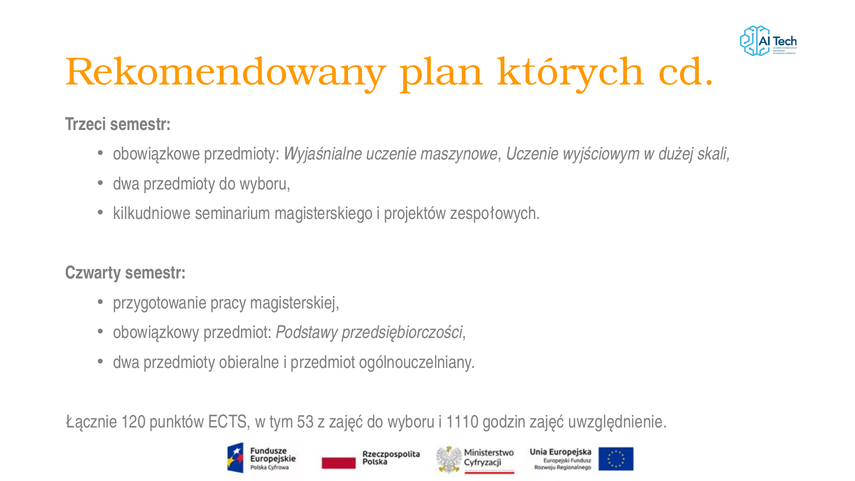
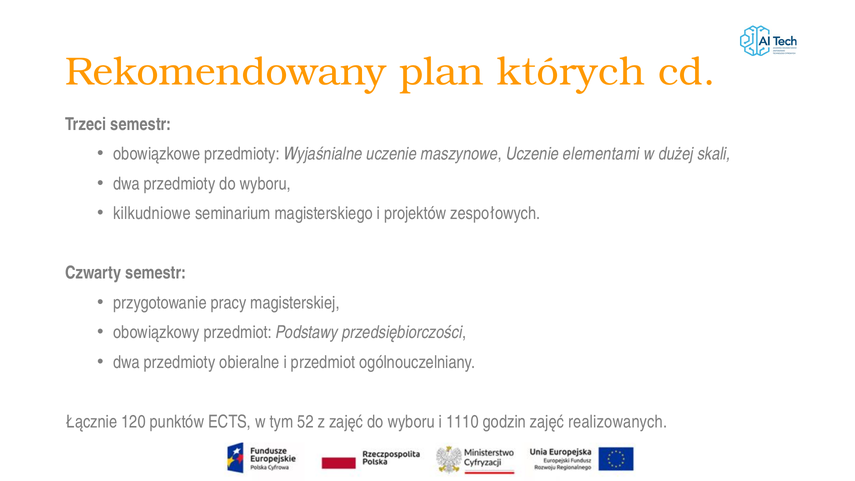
wyjściowym: wyjściowym -> elementami
53: 53 -> 52
uwzględnienie: uwzględnienie -> realizowanych
